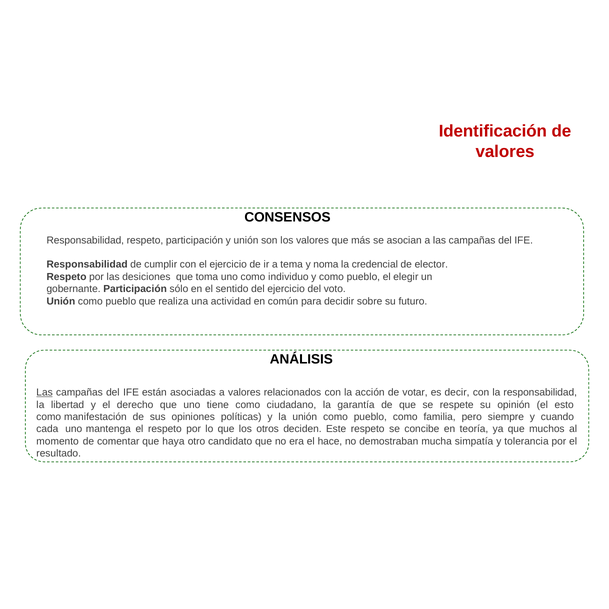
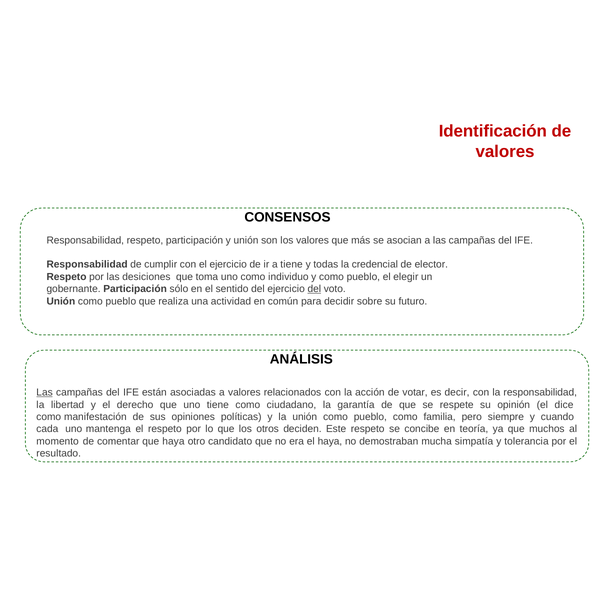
a tema: tema -> tiene
noma: noma -> todas
del at (314, 289) underline: none -> present
esto: esto -> dice
el hace: hace -> haya
